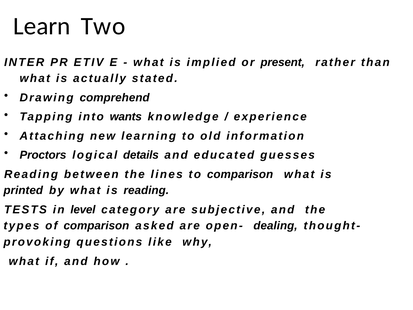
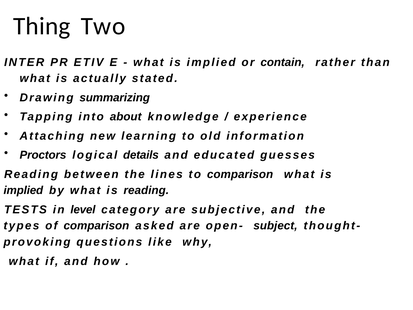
Learn: Learn -> Thing
present: present -> contain
comprehend: comprehend -> summarizing
wants: wants -> about
printed at (23, 190): printed -> implied
dealing: dealing -> subject
